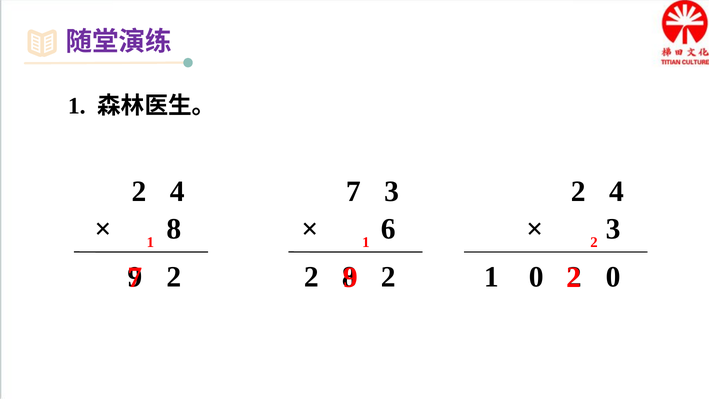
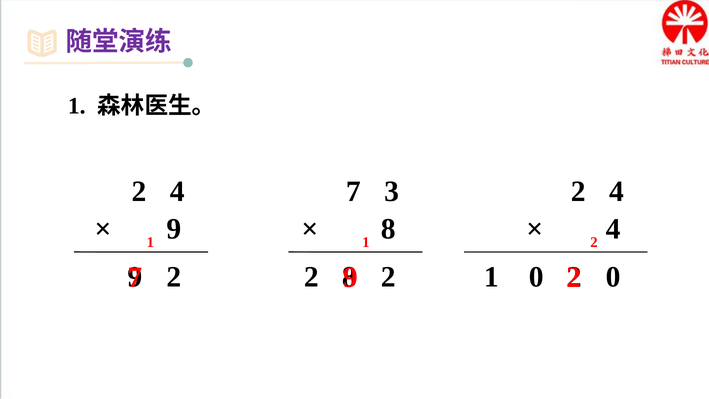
8 at (174, 229): 8 -> 9
6 at (388, 229): 6 -> 8
3 at (613, 229): 3 -> 4
